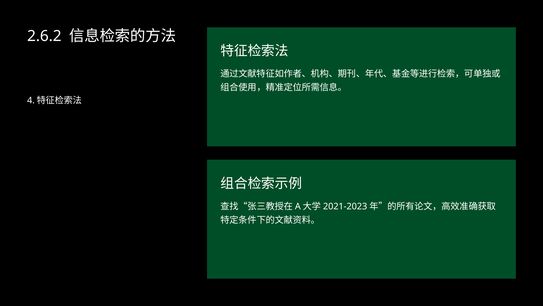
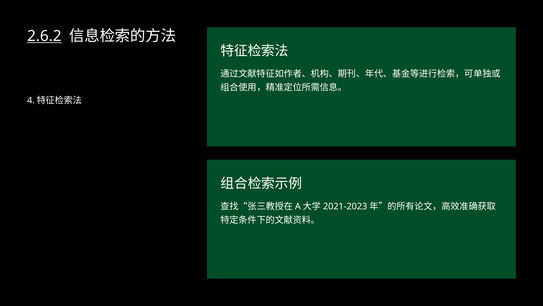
2.6.2 underline: none -> present
